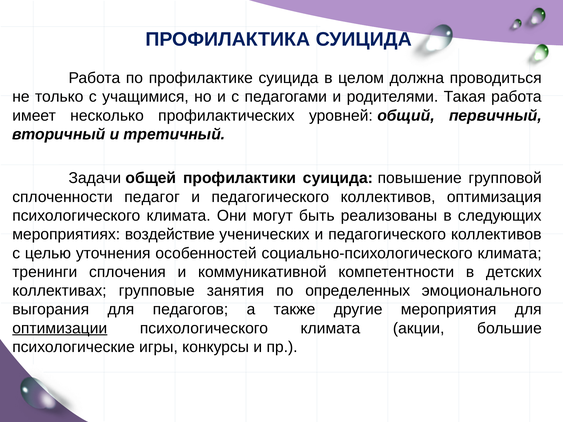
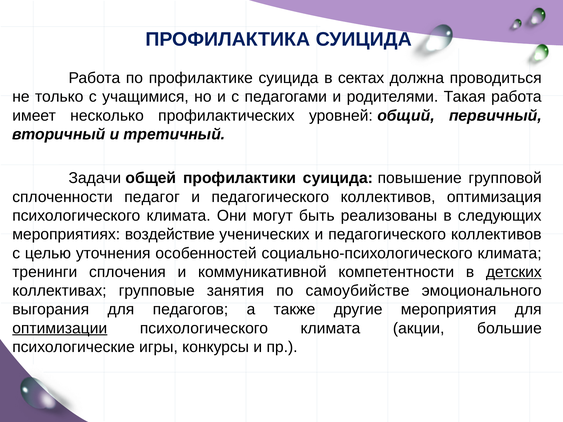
целом: целом -> сектах
детских underline: none -> present
определенных: определенных -> самоубийстве
